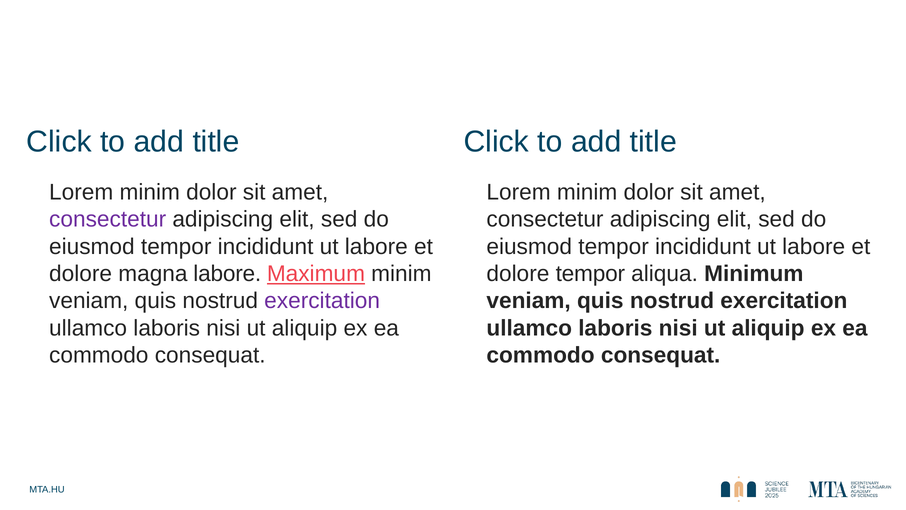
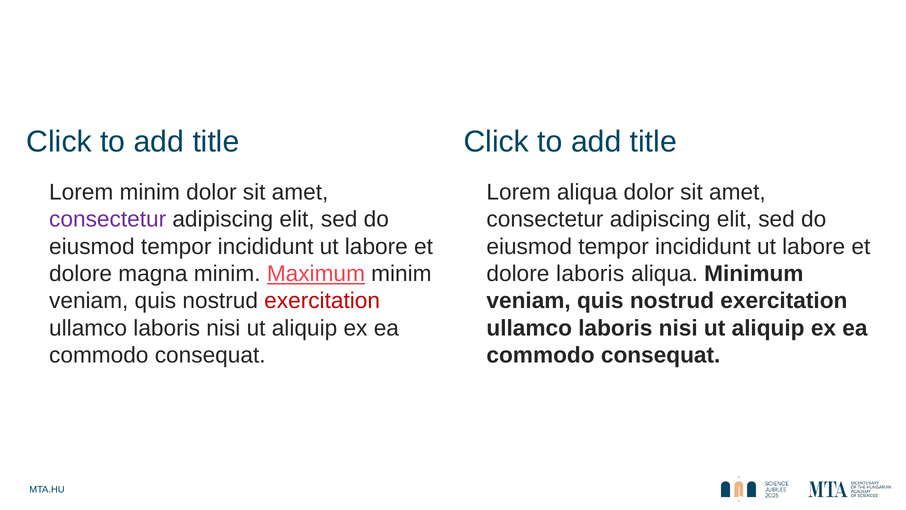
minim at (587, 192): minim -> aliqua
magna labore: labore -> minim
dolore tempor: tempor -> laboris
exercitation at (322, 301) colour: purple -> red
